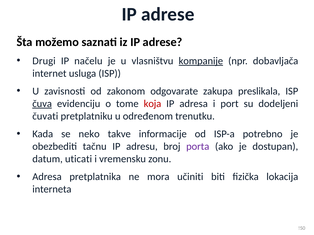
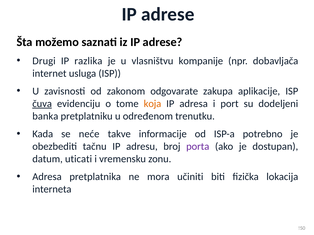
načelu: načelu -> razlika
kompanije underline: present -> none
preslikala: preslikala -> aplikacije
koja colour: red -> orange
čuvati: čuvati -> banka
neko: neko -> neće
